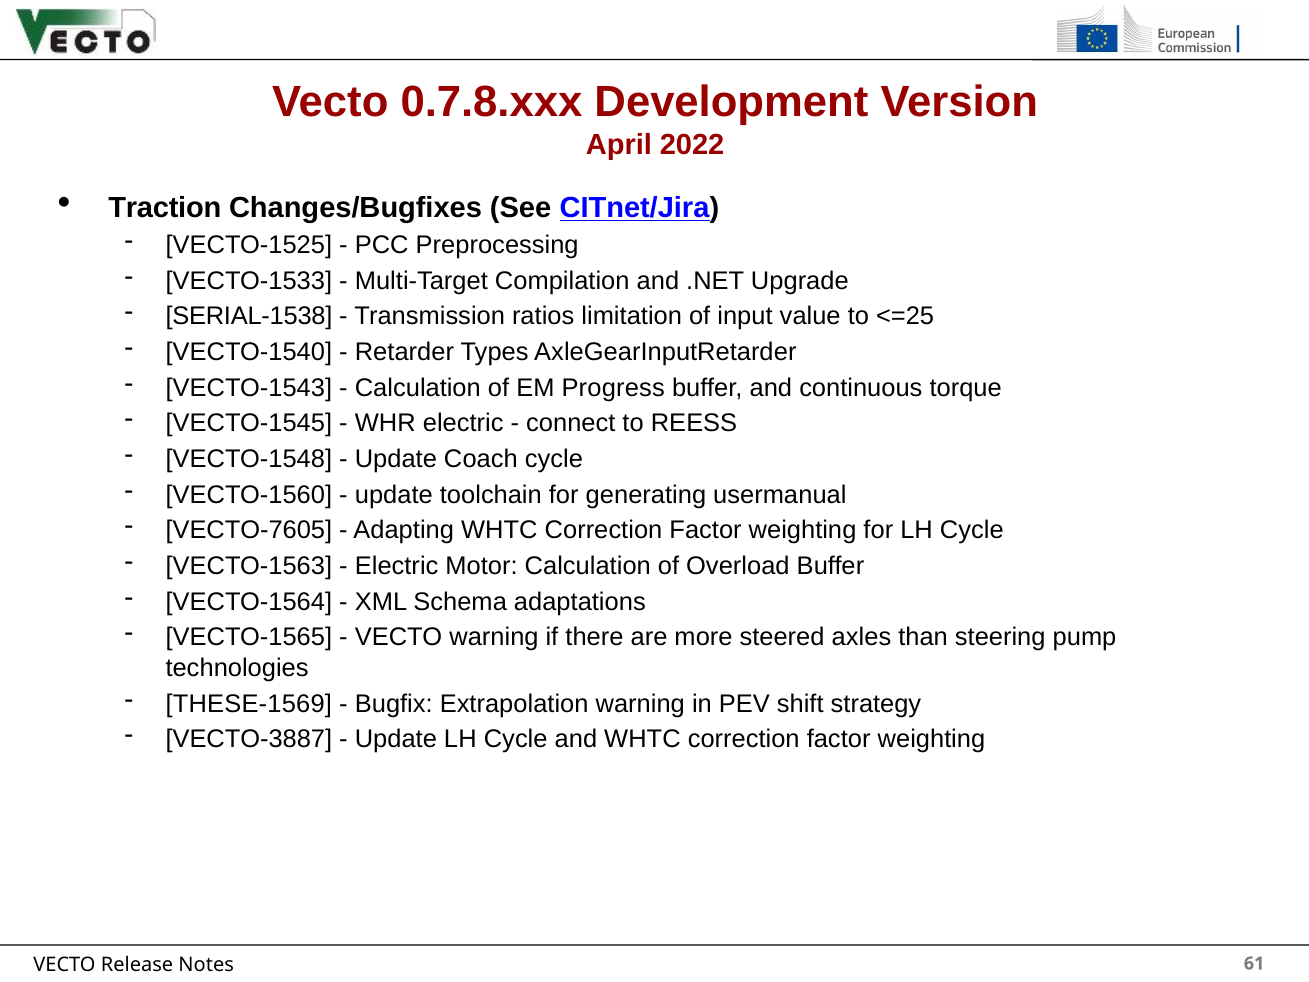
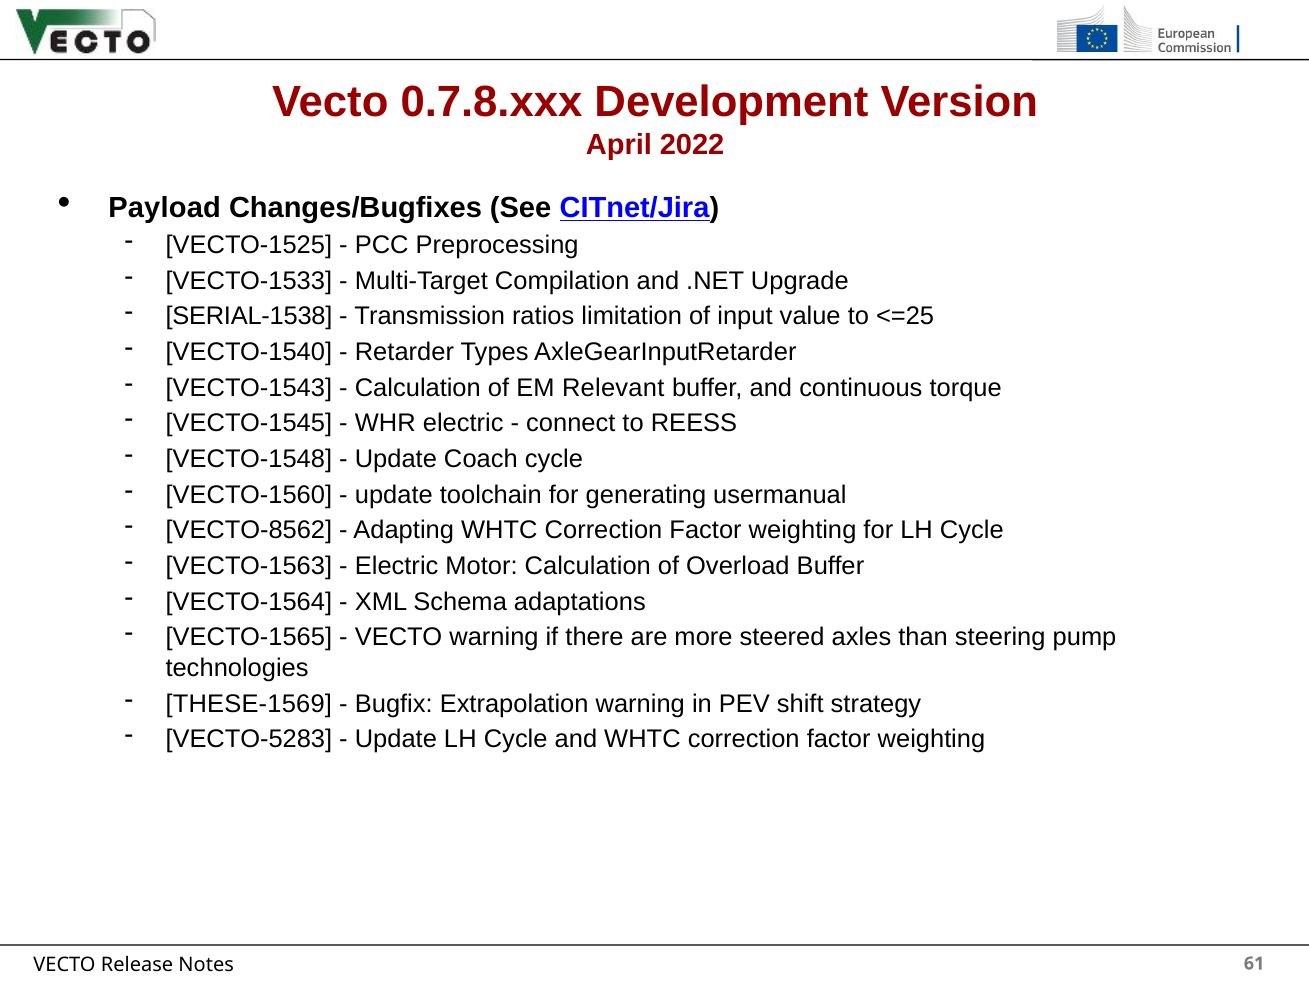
Traction: Traction -> Payload
Progress: Progress -> Relevant
VECTO-7605: VECTO-7605 -> VECTO-8562
VECTO-3887: VECTO-3887 -> VECTO-5283
